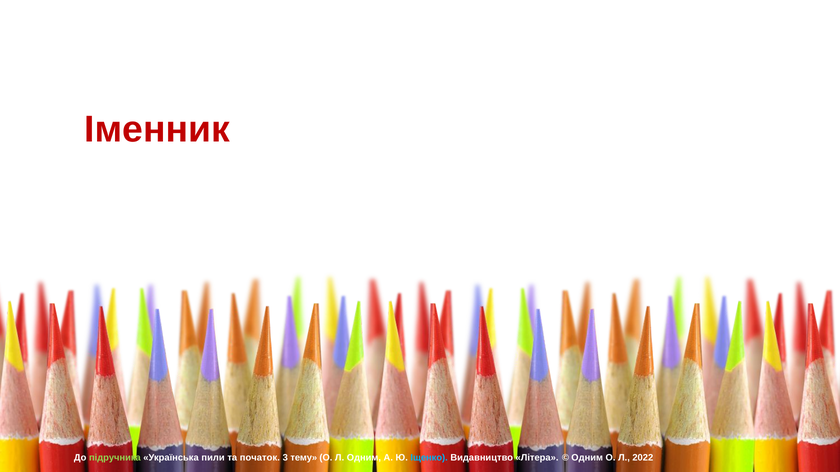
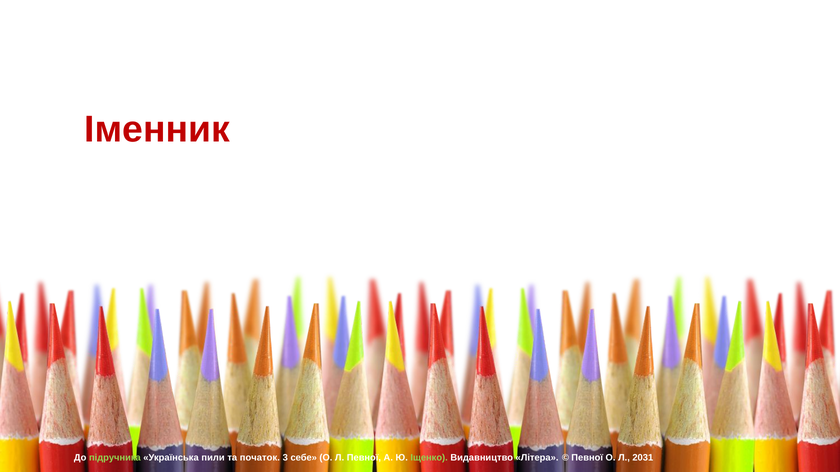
тему: тему -> себе
Л Одним: Одним -> Певної
Іщенко colour: light blue -> light green
Одним at (587, 458): Одним -> Певної
2022: 2022 -> 2031
